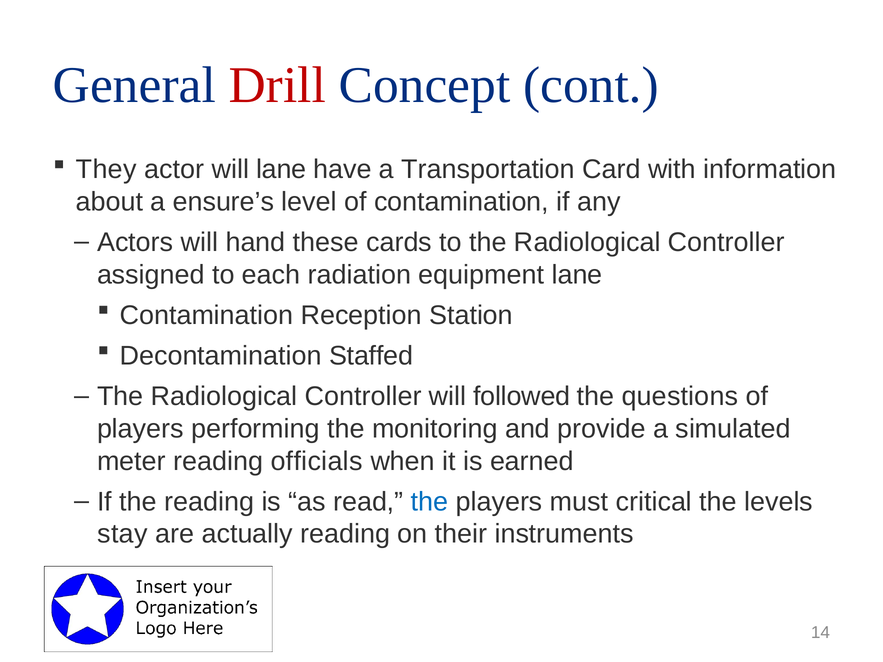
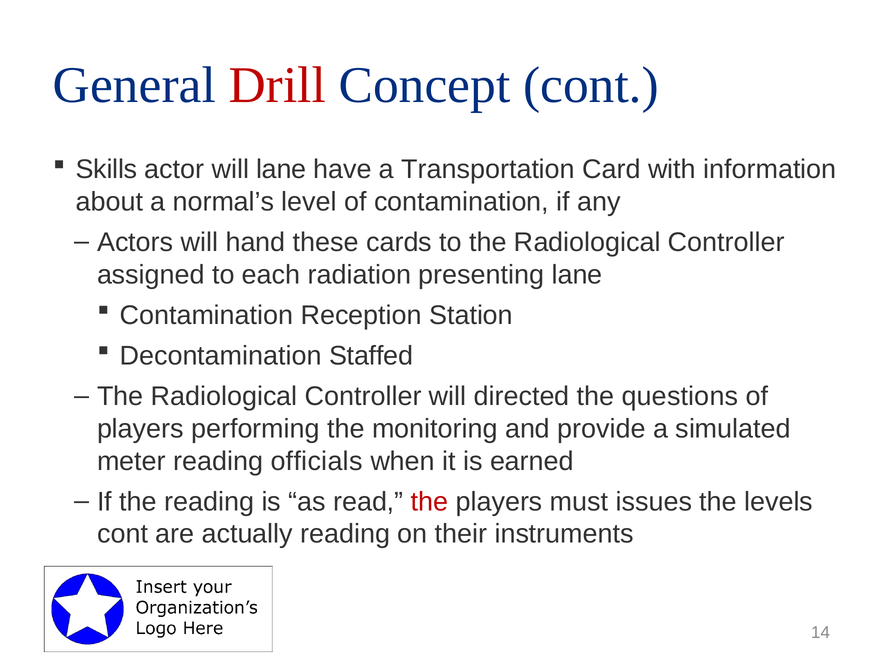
They: They -> Skills
ensure’s: ensure’s -> normal’s
equipment: equipment -> presenting
followed: followed -> directed
the at (430, 502) colour: blue -> red
critical: critical -> issues
stay at (122, 534): stay -> cont
